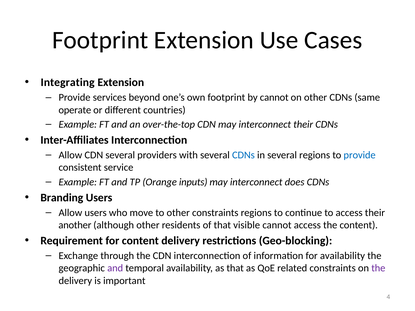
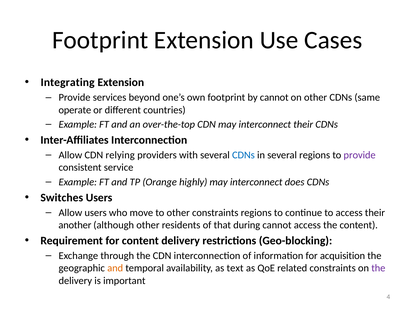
CDN several: several -> relying
provide at (360, 155) colour: blue -> purple
inputs: inputs -> highly
Branding: Branding -> Switches
visible: visible -> during
for availability: availability -> acquisition
and at (115, 268) colour: purple -> orange
as that: that -> text
